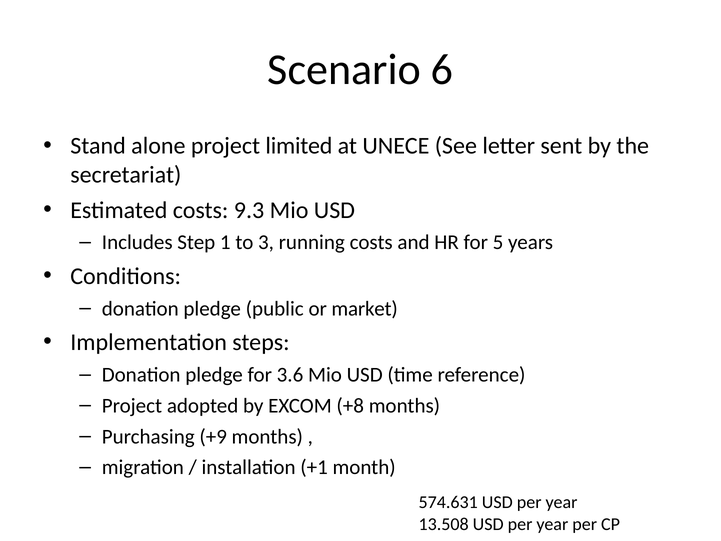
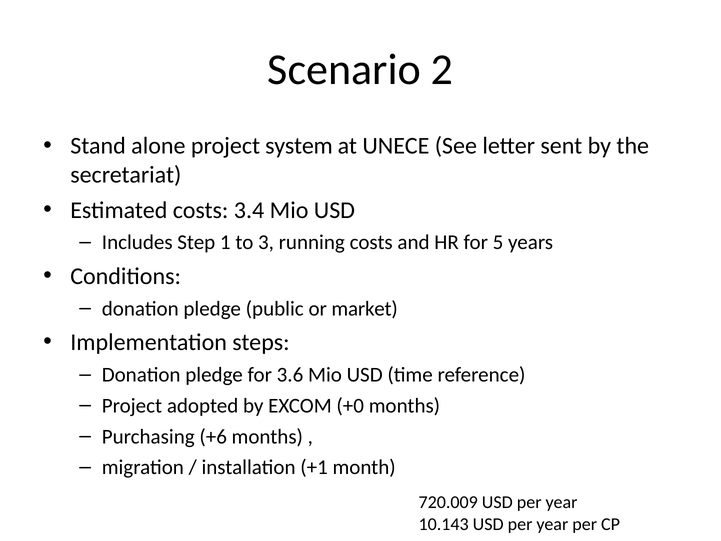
6: 6 -> 2
limited: limited -> system
9.3: 9.3 -> 3.4
+8: +8 -> +0
+9: +9 -> +6
574.631: 574.631 -> 720.009
13.508: 13.508 -> 10.143
